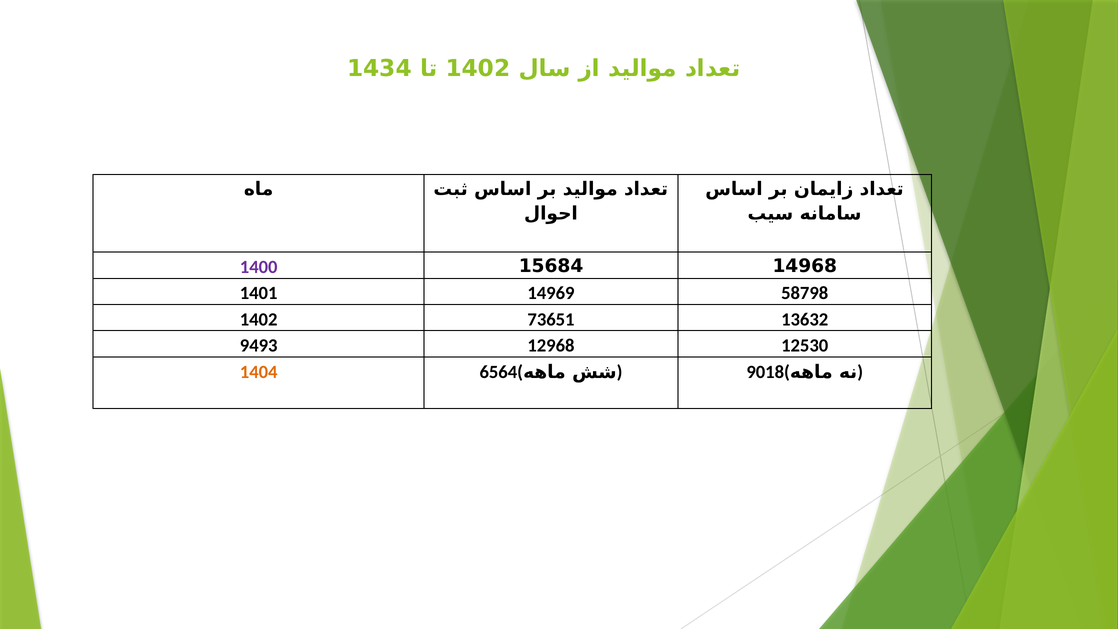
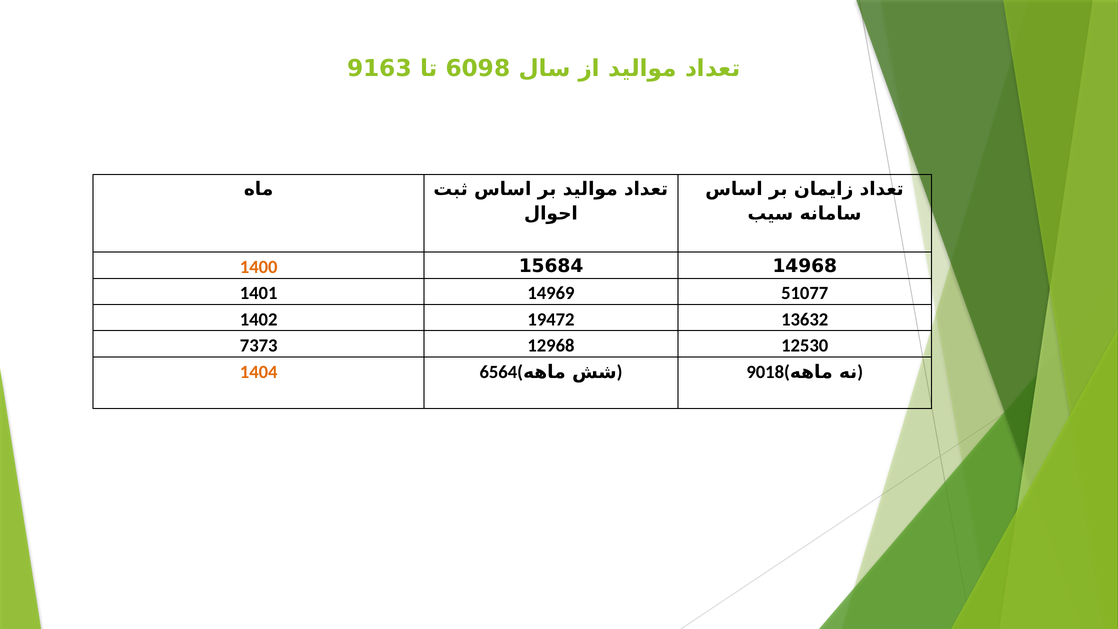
1434: 1434 -> 9163
1402 at (478, 69): 1402 -> 6098
1400 colour: purple -> orange
58798: 58798 -> 51077
73651: 73651 -> 19472
9493: 9493 -> 7373
